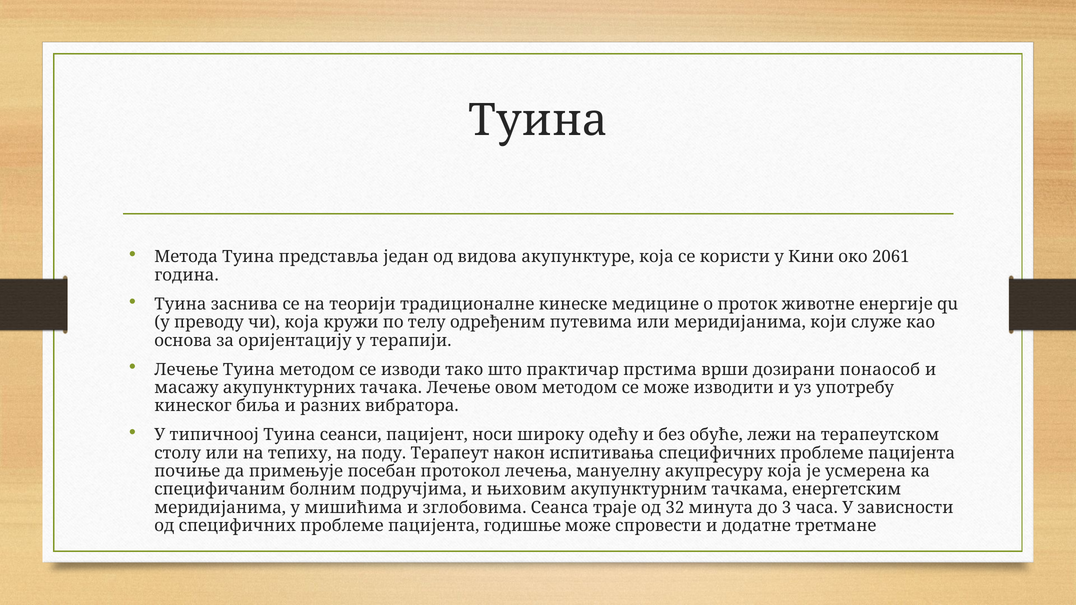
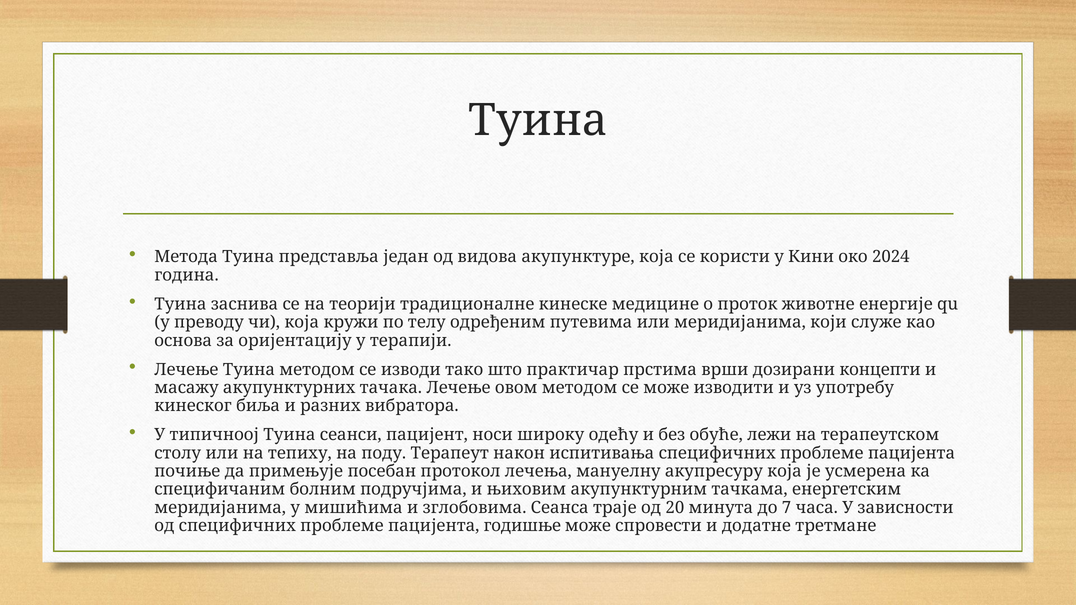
2061: 2061 -> 2024
понаособ: понаособ -> концепти
32: 32 -> 20
3: 3 -> 7
